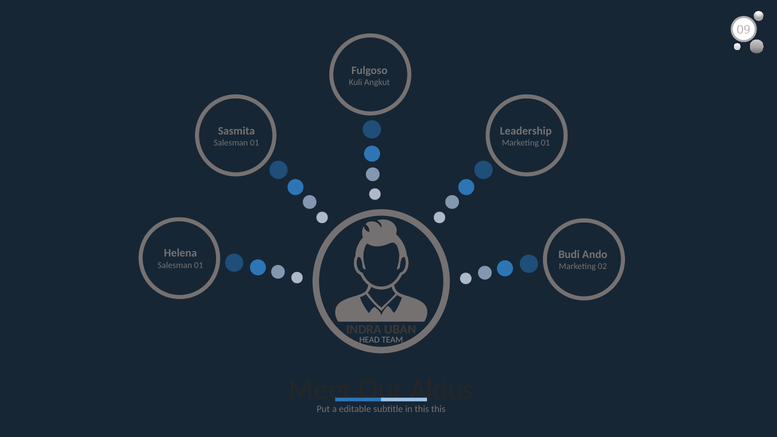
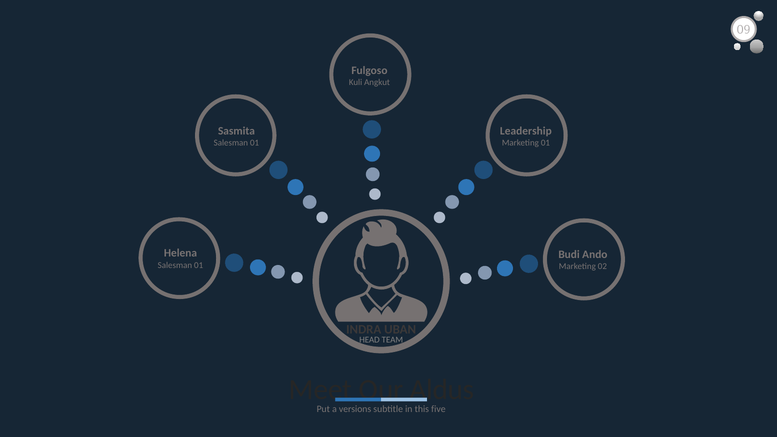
editable: editable -> versions
this this: this -> five
